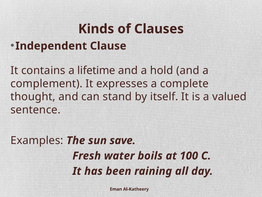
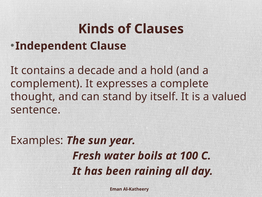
lifetime: lifetime -> decade
save: save -> year
